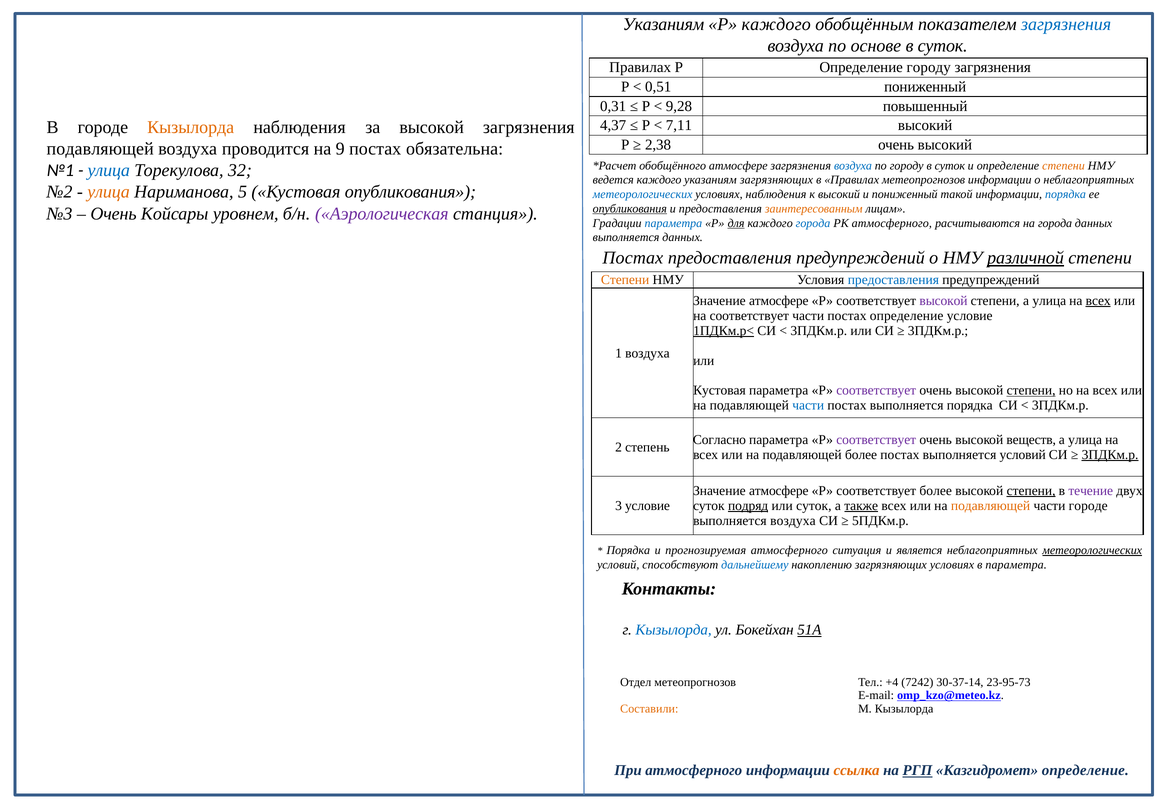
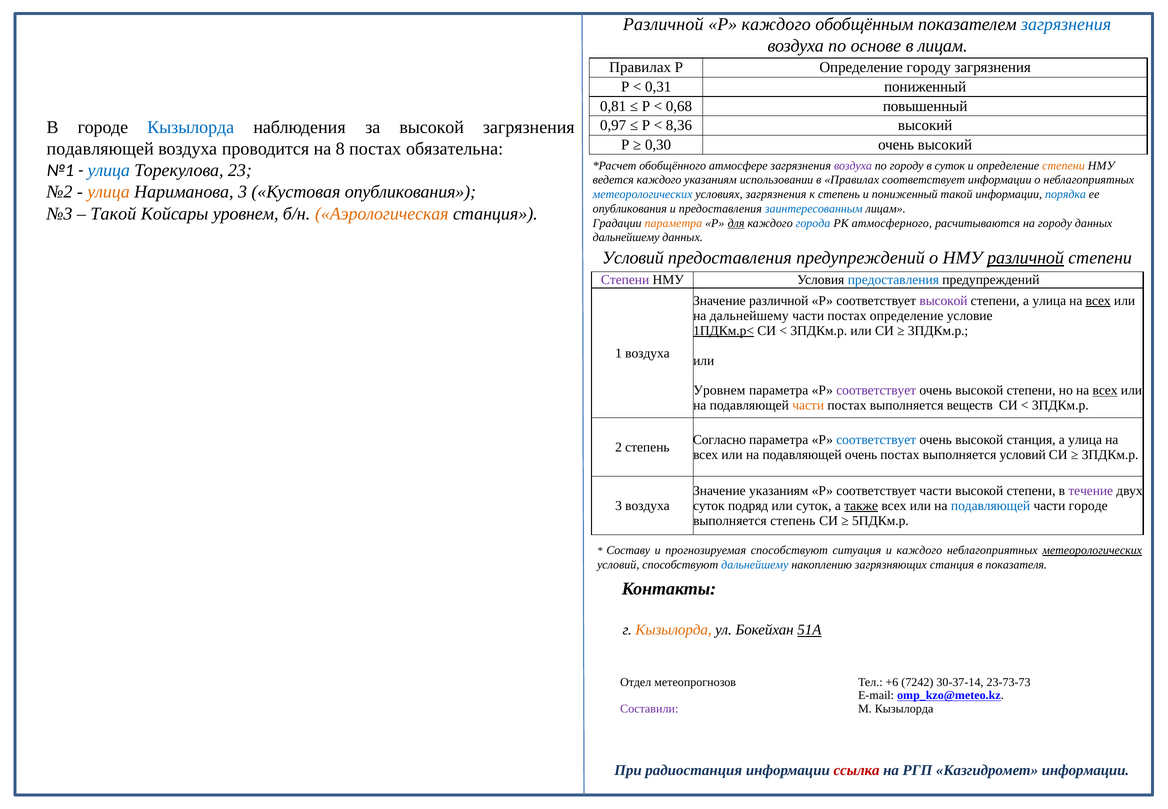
Указаниям at (663, 24): Указаниям -> Различной
суток at (943, 46): суток -> лицам
0,51: 0,51 -> 0,31
0,31: 0,31 -> 0,81
9,28: 9,28 -> 0,68
4,37: 4,37 -> 0,97
7,11: 7,11 -> 8,36
Кызылорда at (191, 127) colour: orange -> blue
2,38: 2,38 -> 0,30
9: 9 -> 8
воздуха at (853, 166) colour: blue -> purple
32: 32 -> 23
указаниям загрязняющих: загрязняющих -> использовании
Правилах метеопрогнозов: метеопрогнозов -> соответствует
Нариманова 5: 5 -> 3
условиях наблюдения: наблюдения -> загрязнения
к высокий: высокий -> степень
опубликования at (630, 209) underline: present -> none
заинтересованным colour: orange -> blue
Очень at (113, 214): Очень -> Такой
Аэрологическая colour: purple -> orange
параметра at (673, 223) colour: blue -> orange
на города: города -> городу
выполняется at (626, 237): выполняется -> дальнейшему
Постах at (633, 258): Постах -> Условий
Степени at (625, 280) colour: orange -> purple
атмосфере at (779, 301): атмосфере -> различной
на соответствует: соответствует -> дальнейшему
Кустовая at (719, 390): Кустовая -> Уровнем
степени at (1031, 390) underline: present -> none
всех at (1105, 390) underline: none -> present
части at (808, 405) colour: blue -> orange
выполняется порядка: порядка -> веществ
соответствует at (876, 440) colour: purple -> blue
высокой веществ: веществ -> станция
подавляющей более: более -> очень
3ПДКм.р at (1110, 454) underline: present -> none
атмосфере at (779, 490): атмосфере -> указаниям
соответствует более: более -> части
степени at (1031, 490) underline: present -> none
3 условие: условие -> воздуха
подряд underline: present -> none
подавляющей at (991, 505) colour: orange -> blue
выполняется воздуха: воздуха -> степень
Порядка at (628, 550): Порядка -> Составу
прогнозируемая атмосферного: атмосферного -> способствуют
и является: является -> каждого
загрязняющих условиях: условиях -> станция
в параметра: параметра -> показателя
Кызылорда at (674, 630) colour: blue -> orange
+4: +4 -> +6
23-95-73: 23-95-73 -> 23-73-73
Составили colour: orange -> purple
При атмосферного: атмосферного -> радиостанция
ссылка colour: orange -> red
РГП underline: present -> none
Казгидромет определение: определение -> информации
